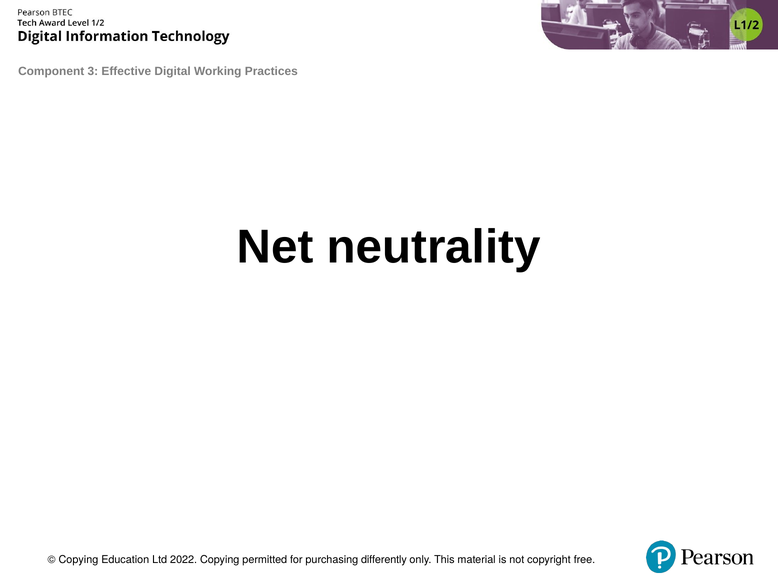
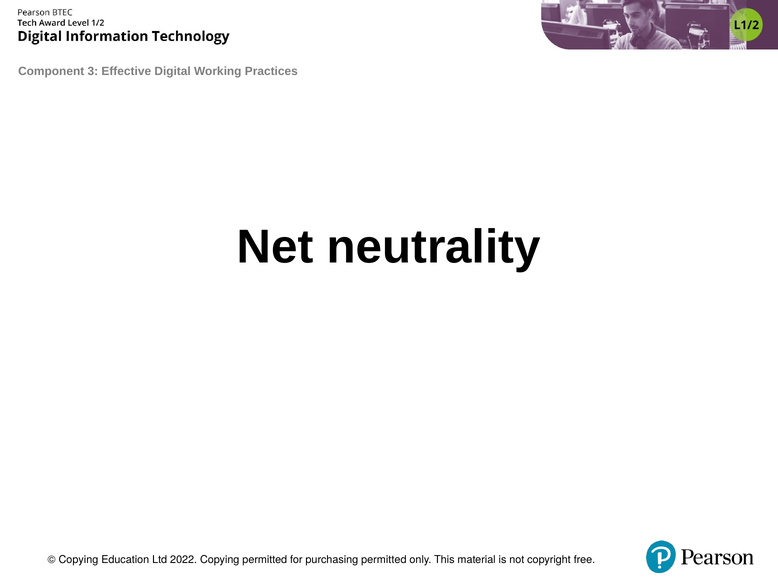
purchasing differently: differently -> permitted
